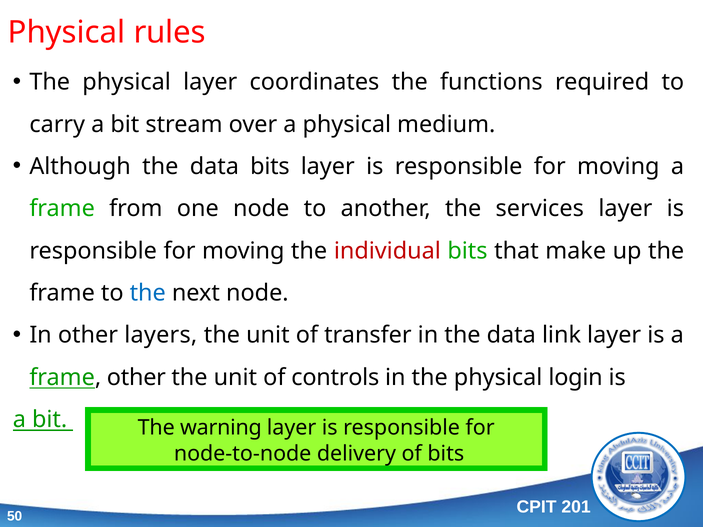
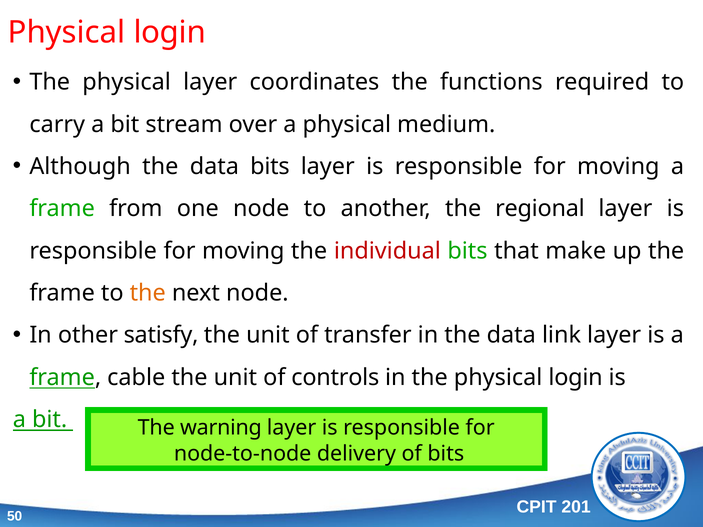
rules at (170, 32): rules -> login
services: services -> regional
the at (148, 293) colour: blue -> orange
layers: layers -> satisfy
frame other: other -> cable
